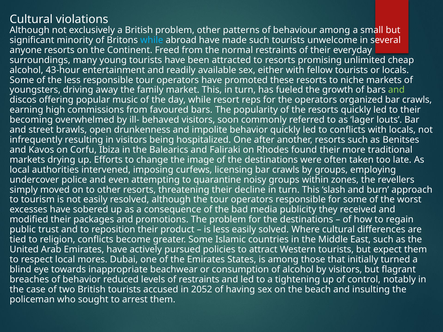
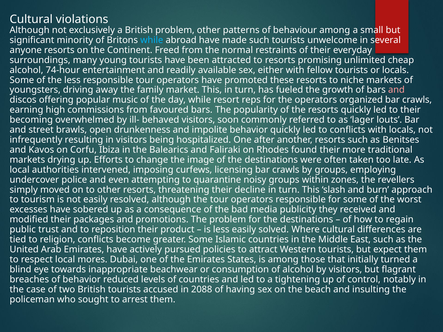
43-hour: 43-hour -> 74-hour
and at (396, 90) colour: light green -> pink
of restraints: restraints -> countries
2052: 2052 -> 2088
